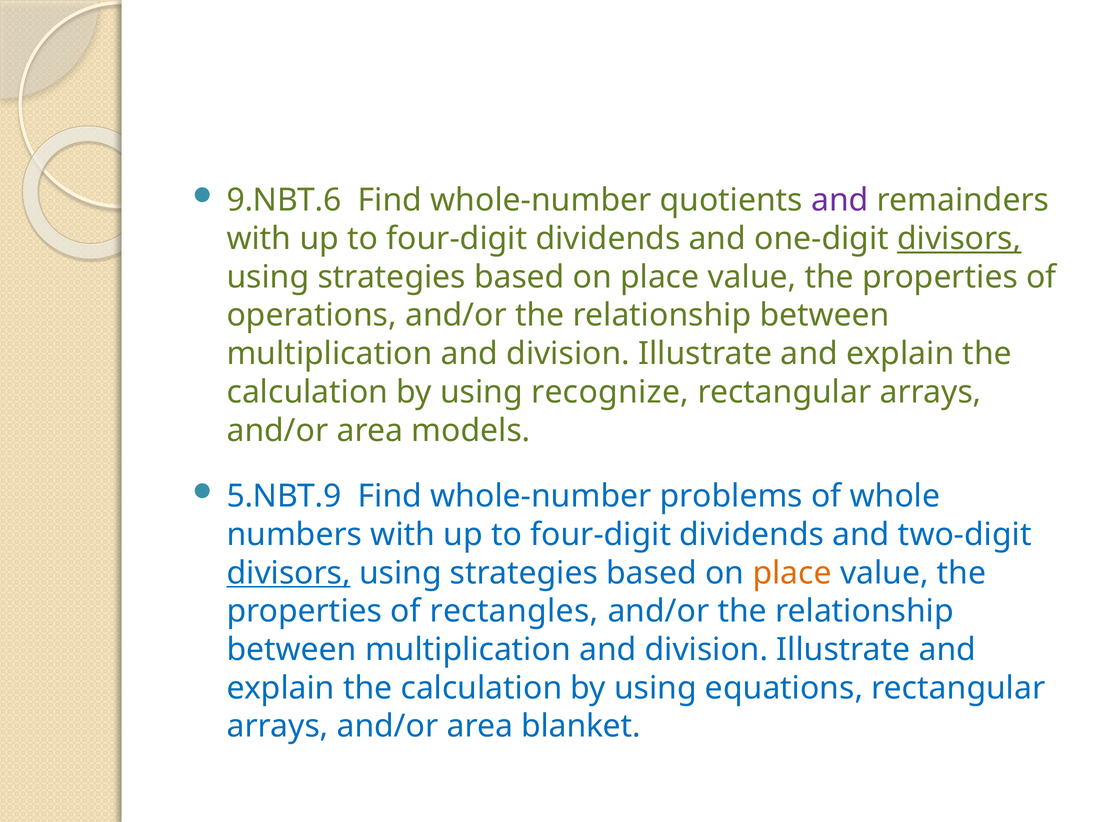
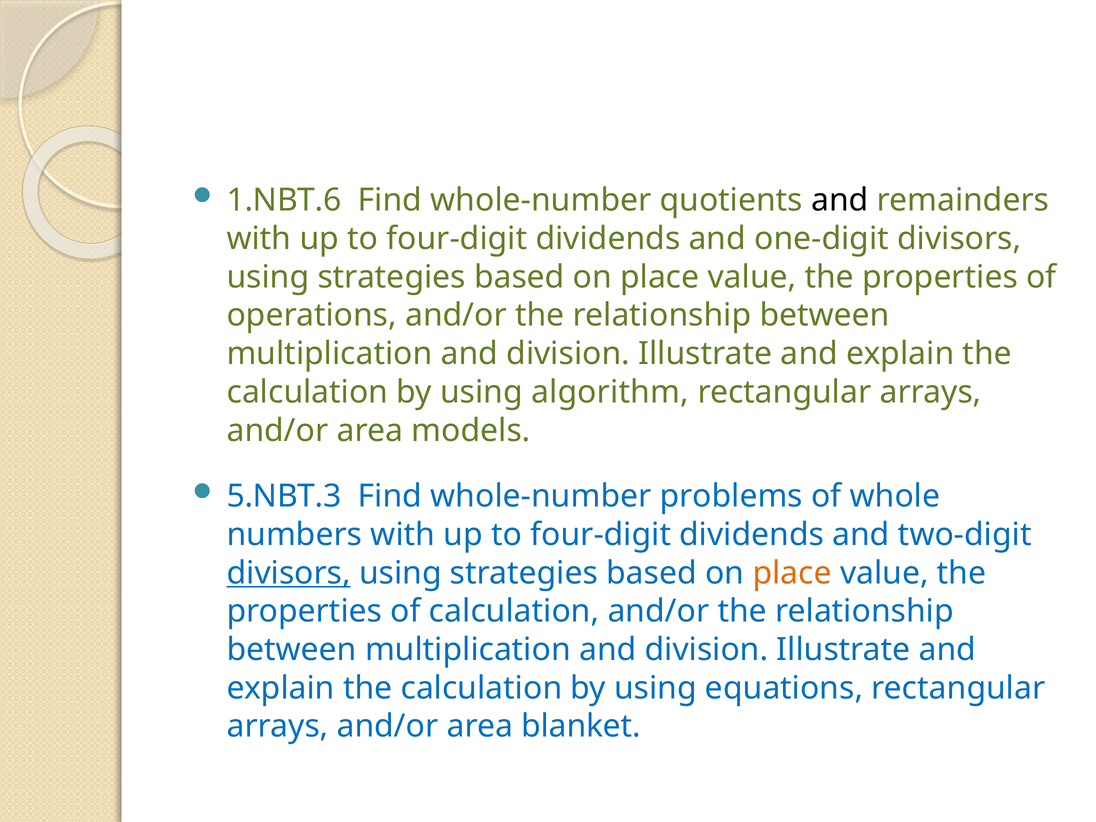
9.NBT.6: 9.NBT.6 -> 1.NBT.6
and at (840, 200) colour: purple -> black
divisors at (959, 239) underline: present -> none
recognize: recognize -> algorithm
5.NBT.9: 5.NBT.9 -> 5.NBT.3
of rectangles: rectangles -> calculation
